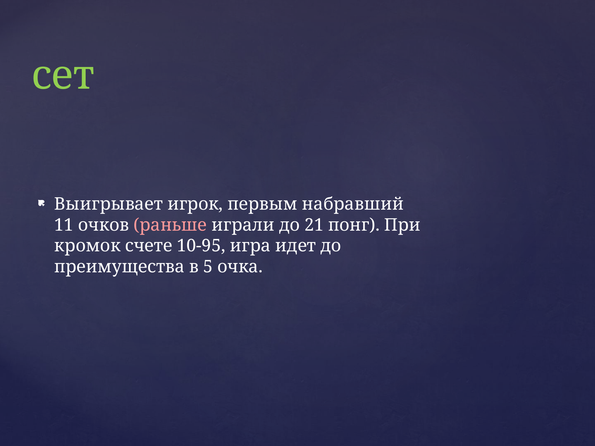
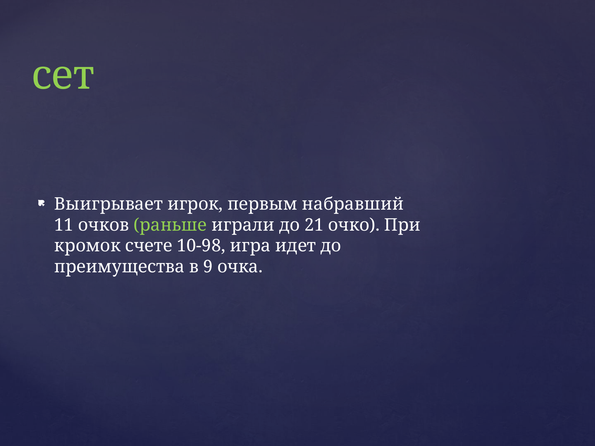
раньше colour: pink -> light green
понг: понг -> очко
10-95: 10-95 -> 10-98
5: 5 -> 9
